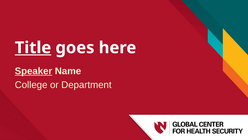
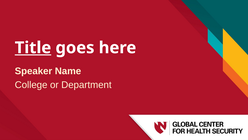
Speaker underline: present -> none
